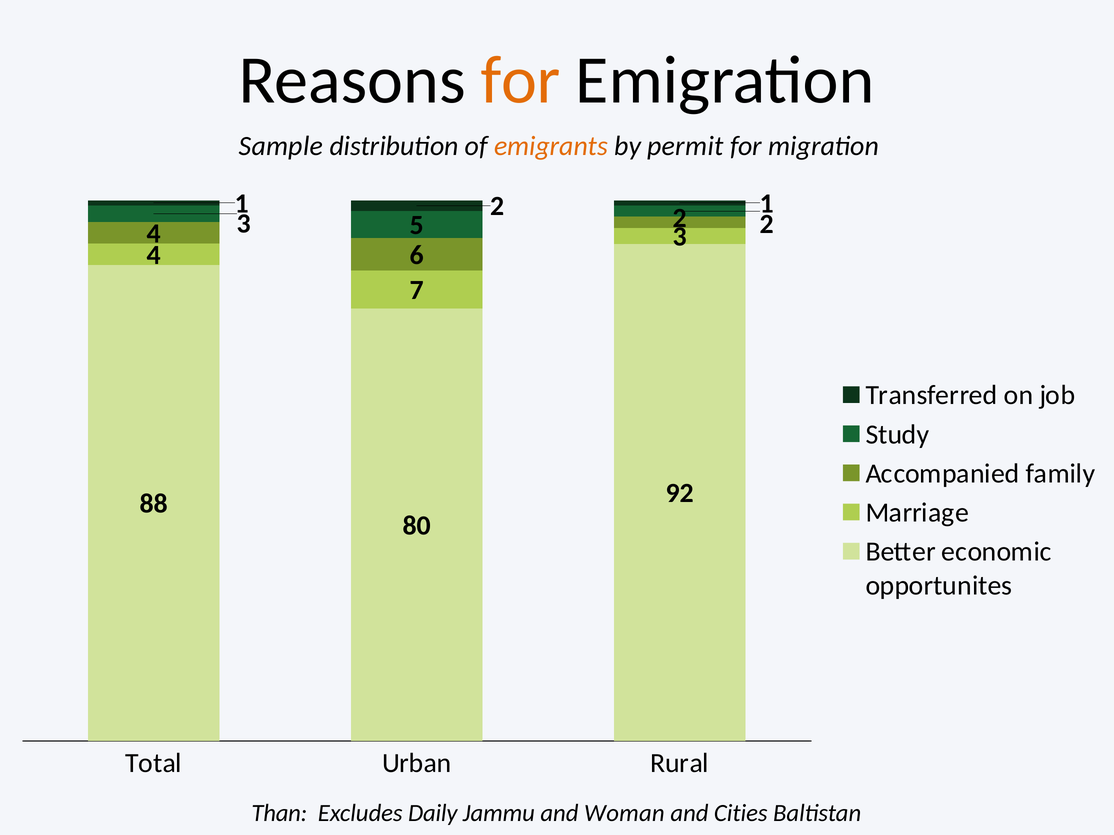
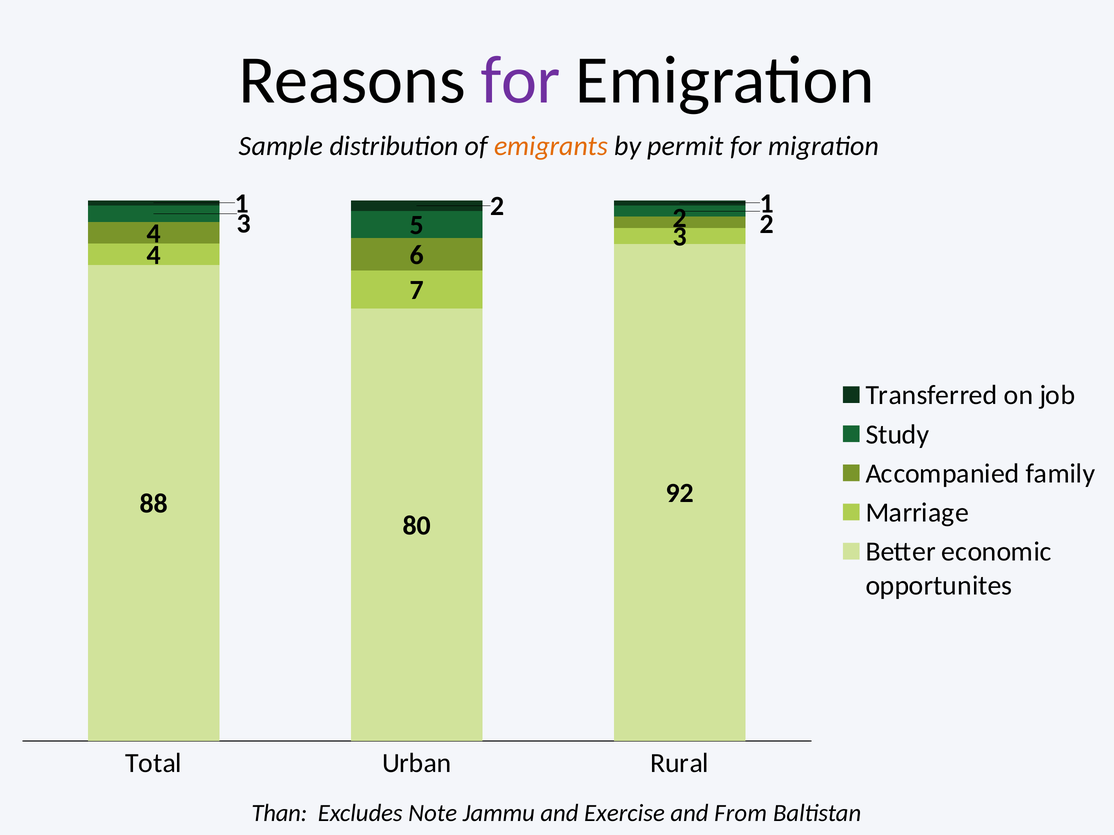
for at (521, 80) colour: orange -> purple
Daily: Daily -> Note
Woman: Woman -> Exercise
Cities: Cities -> From
